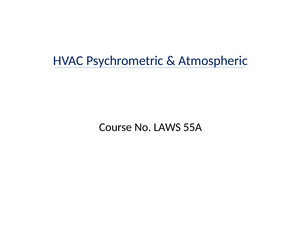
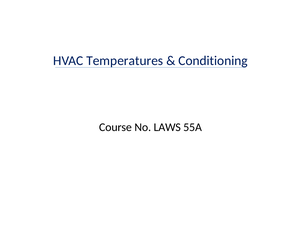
Psychrometric: Psychrometric -> Temperatures
Atmospheric: Atmospheric -> Conditioning
